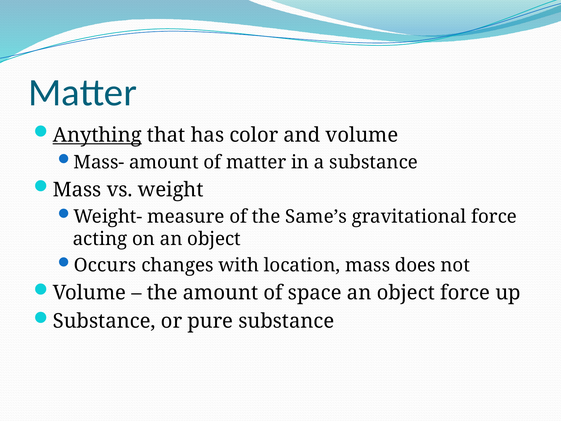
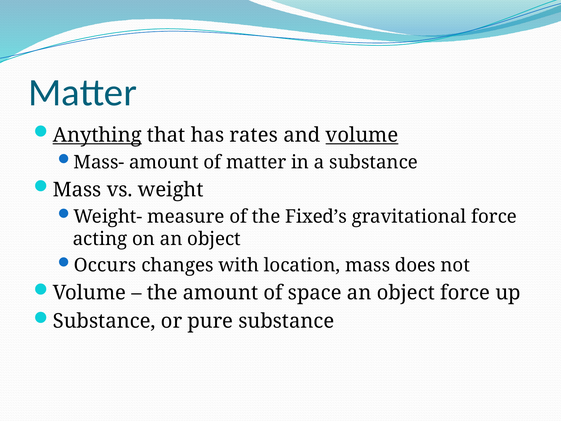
color: color -> rates
volume at (362, 135) underline: none -> present
Same’s: Same’s -> Fixed’s
